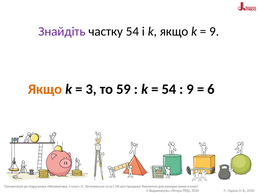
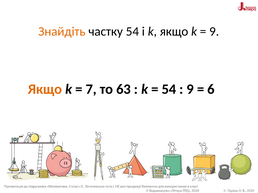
Знайдіть colour: purple -> orange
3: 3 -> 7
59: 59 -> 63
